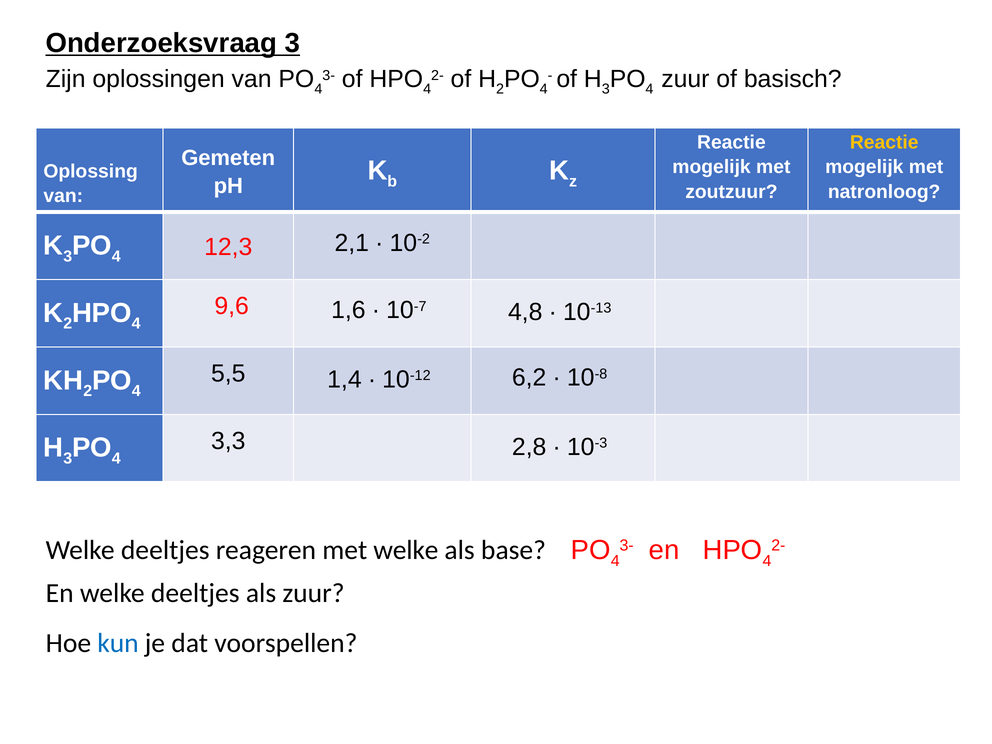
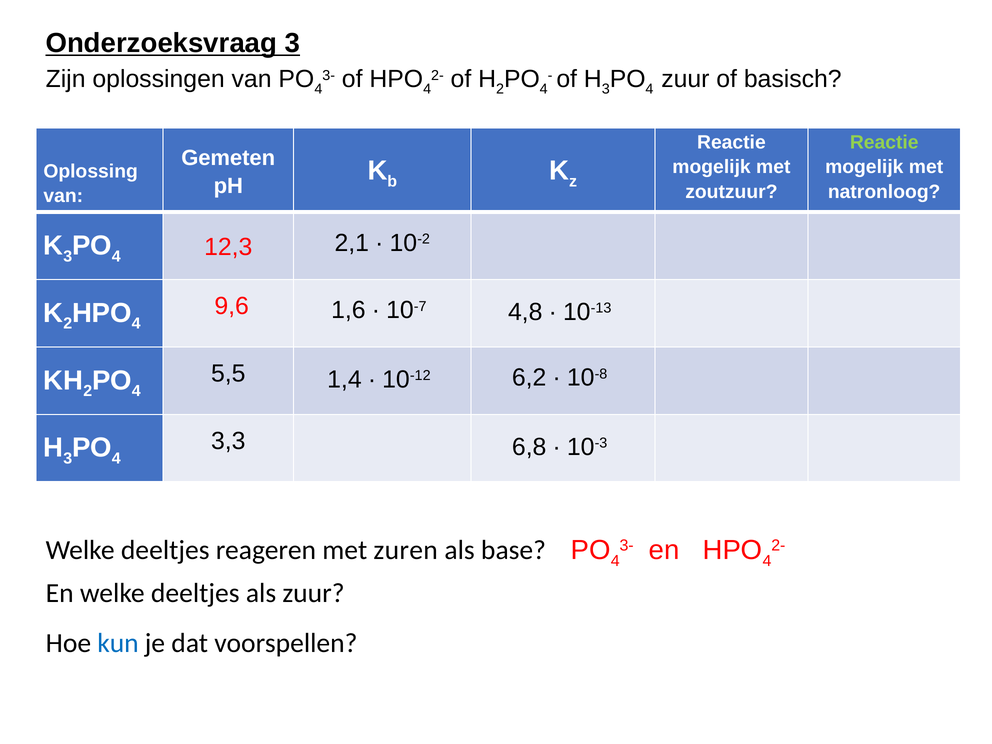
Reactie at (884, 142) colour: yellow -> light green
2,8: 2,8 -> 6,8
met welke: welke -> zuren
